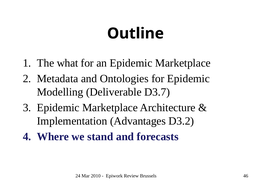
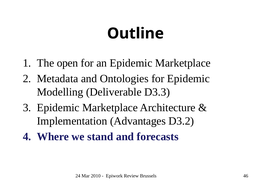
what: what -> open
D3.7: D3.7 -> D3.3
